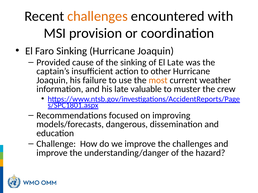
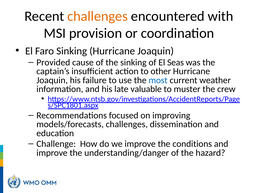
El Late: Late -> Seas
most colour: orange -> blue
models/forecasts dangerous: dangerous -> challenges
the challenges: challenges -> conditions
